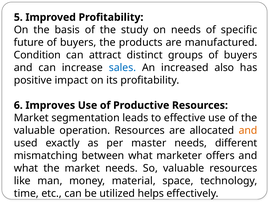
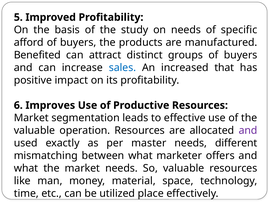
future: future -> afford
Condition: Condition -> Benefited
also: also -> that
and at (248, 130) colour: orange -> purple
helps: helps -> place
